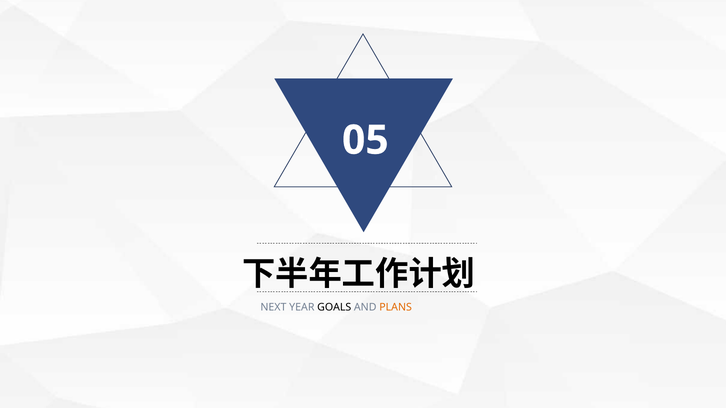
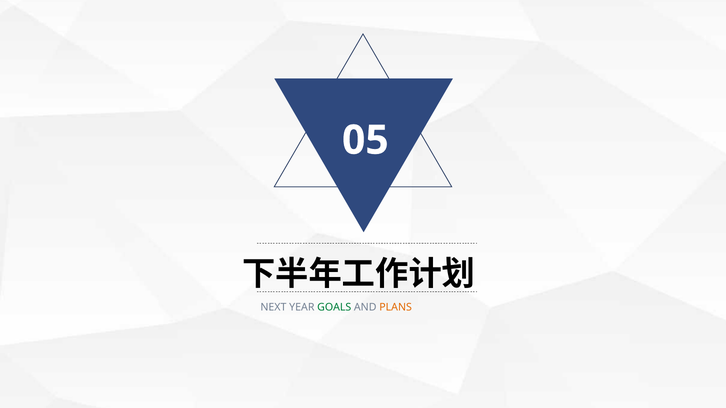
GOALS colour: black -> green
